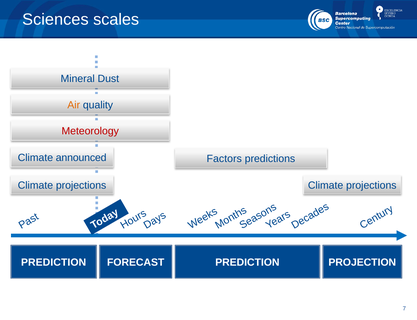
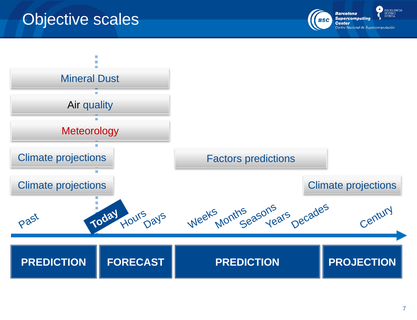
Sciences: Sciences -> Objective
Air colour: orange -> black
announced at (81, 158): announced -> projections
